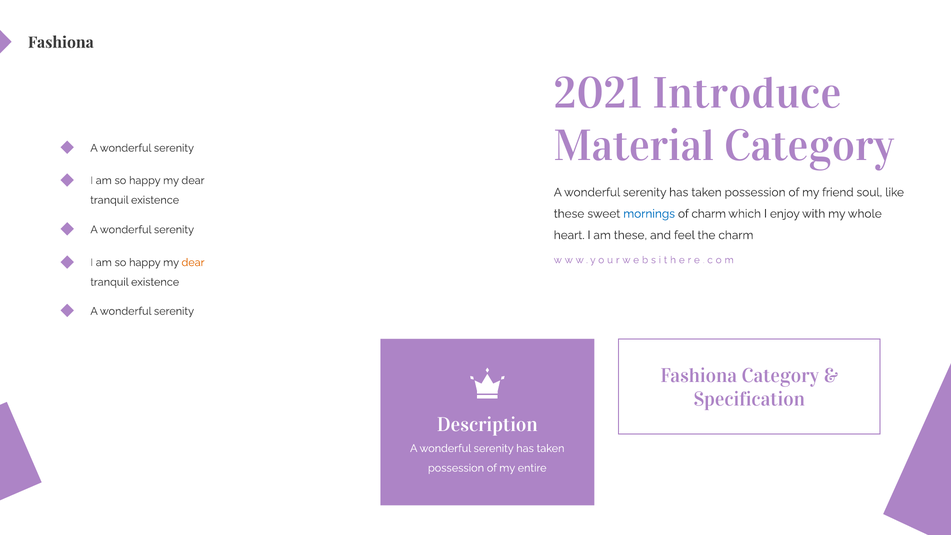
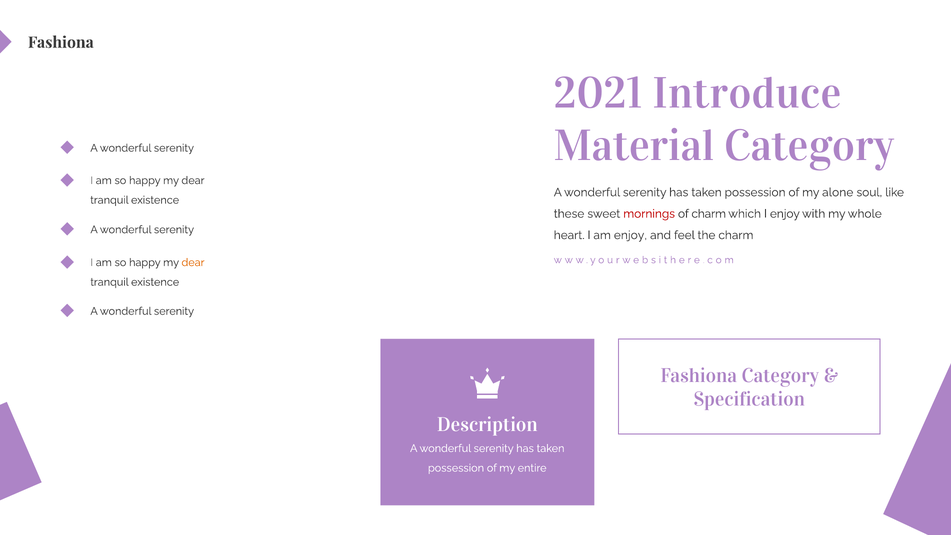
friend: friend -> alone
mornings colour: blue -> red
am these: these -> enjoy
